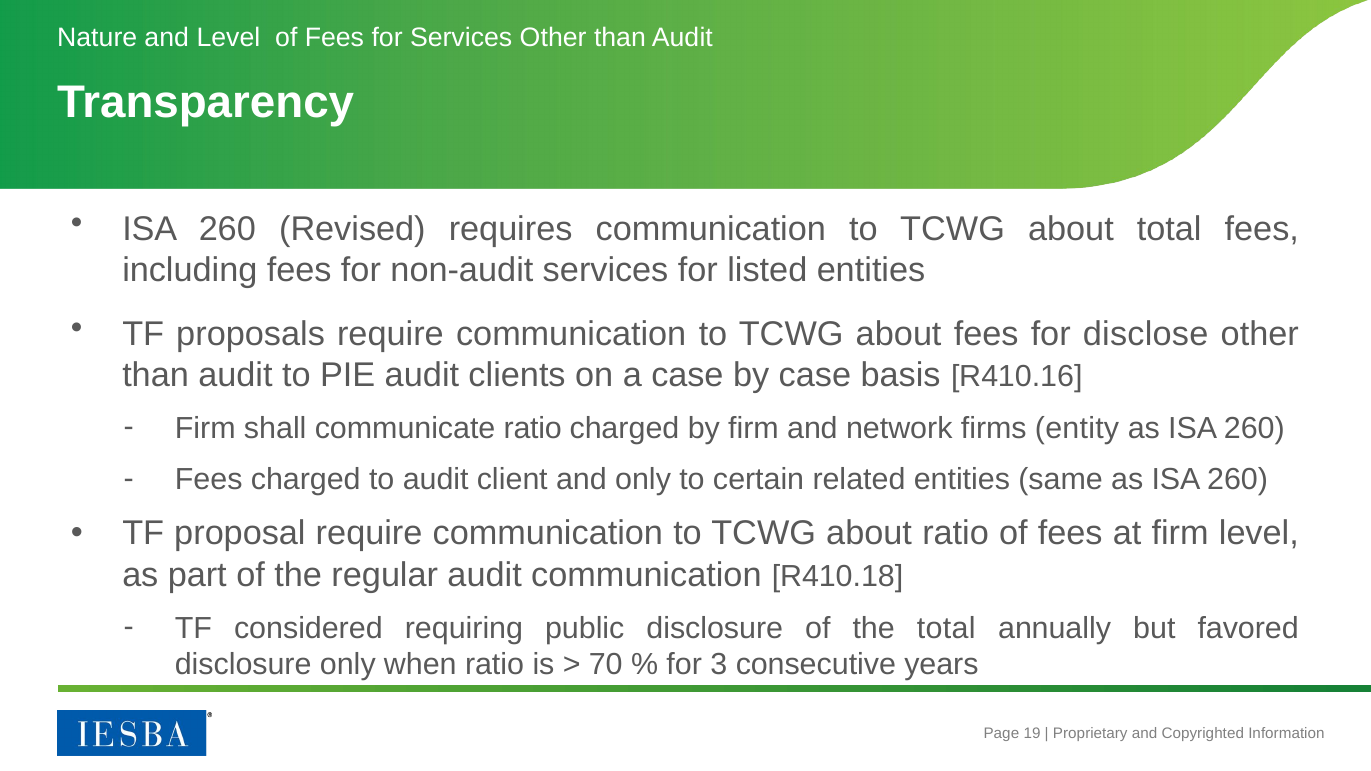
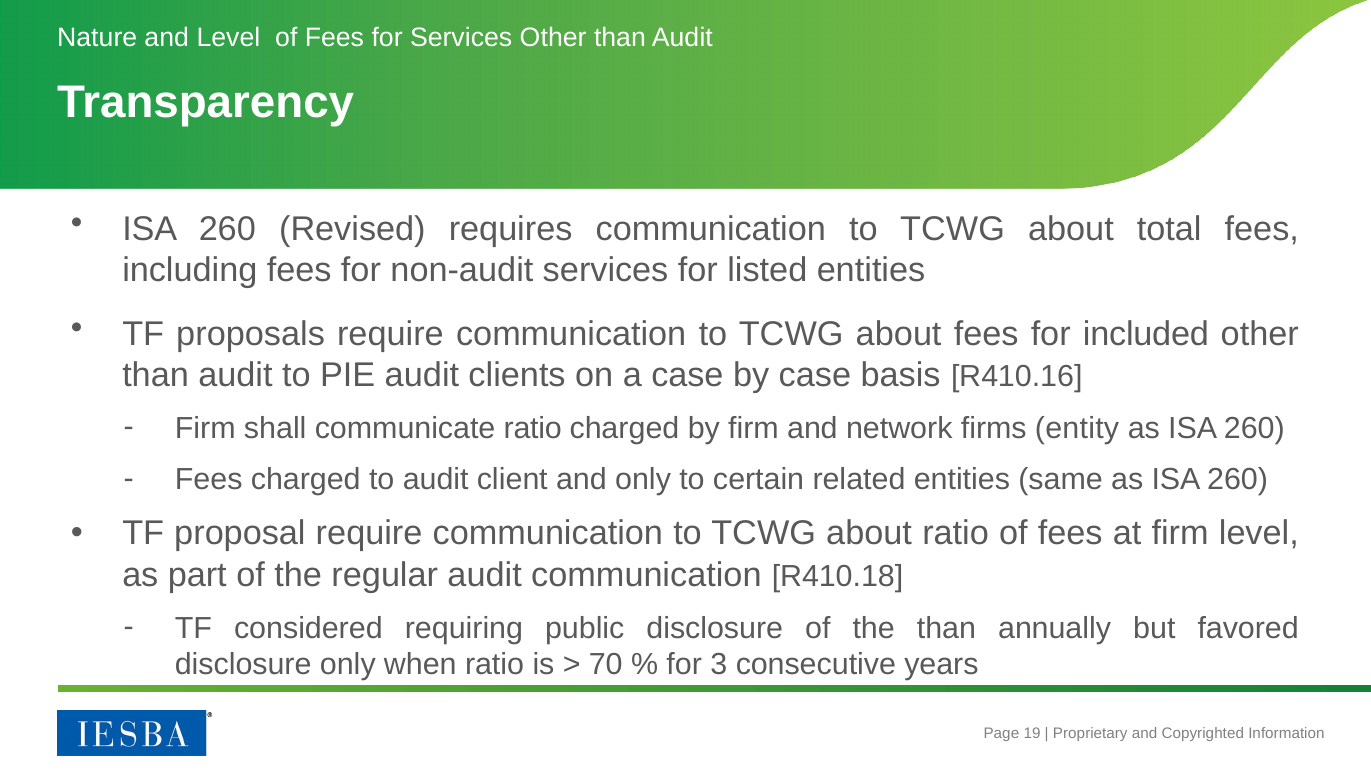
disclose: disclose -> included
the total: total -> than
